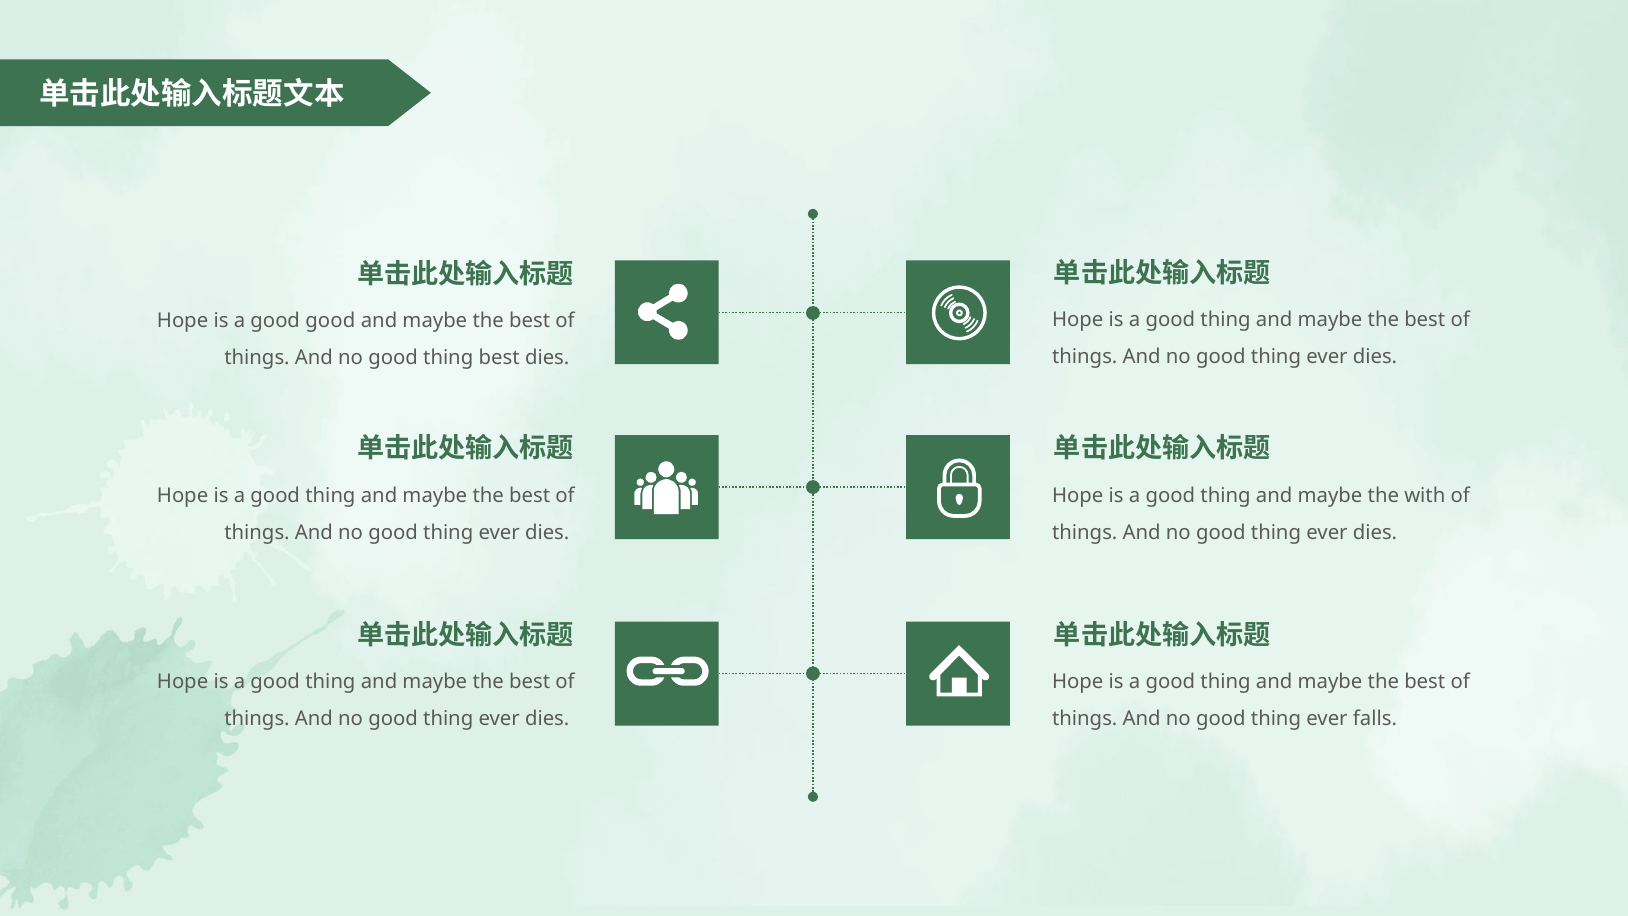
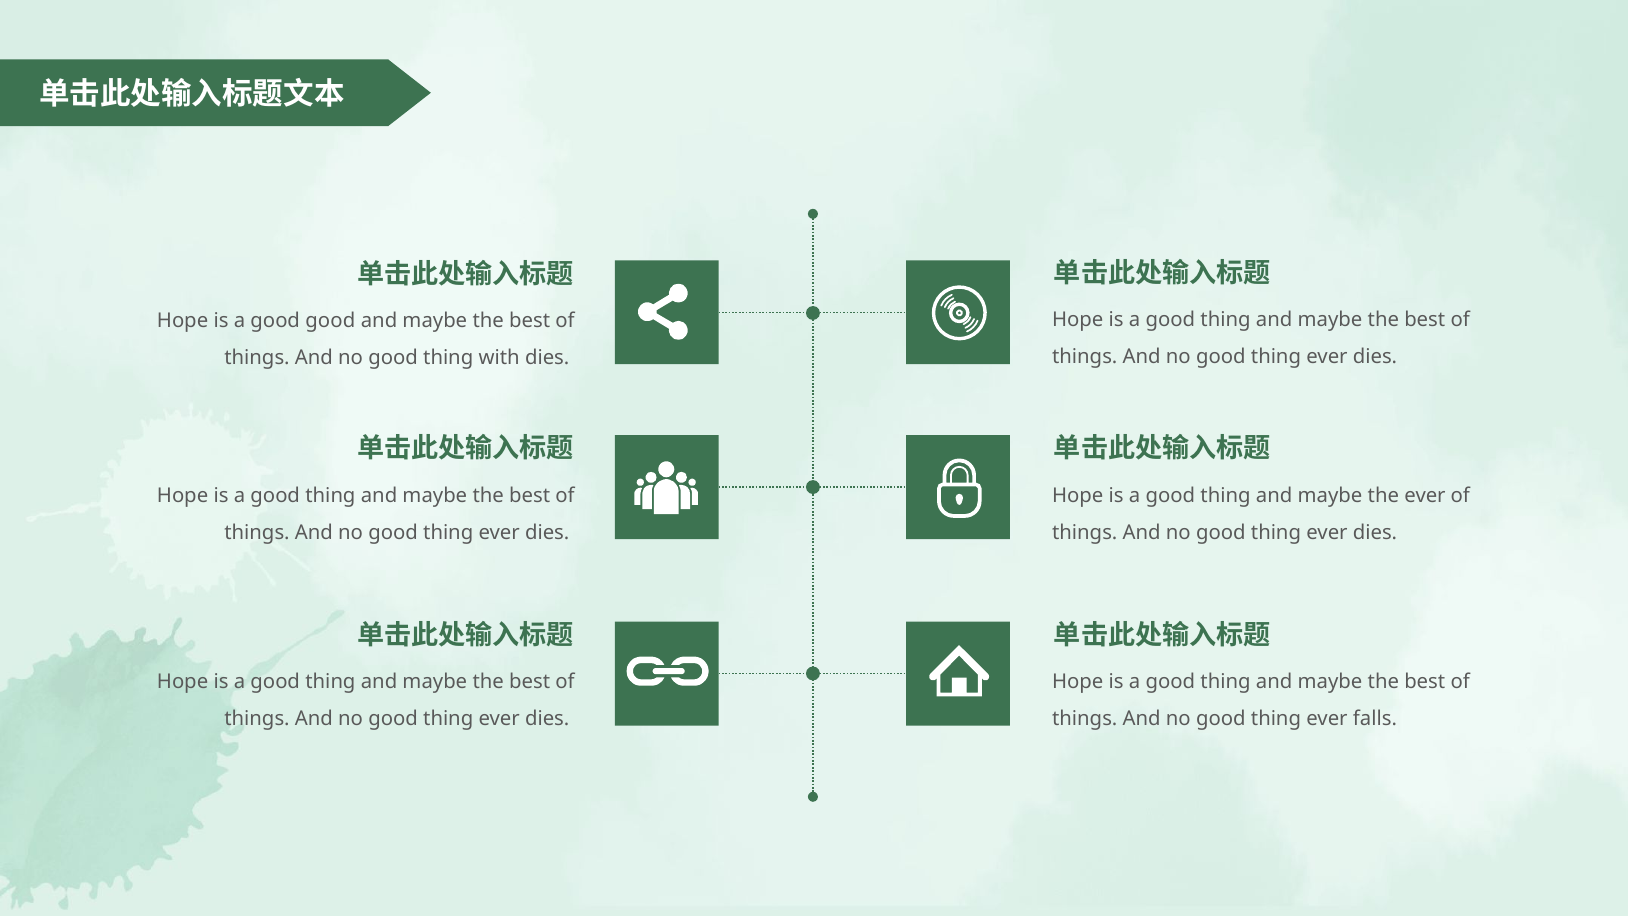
thing best: best -> with
the with: with -> ever
